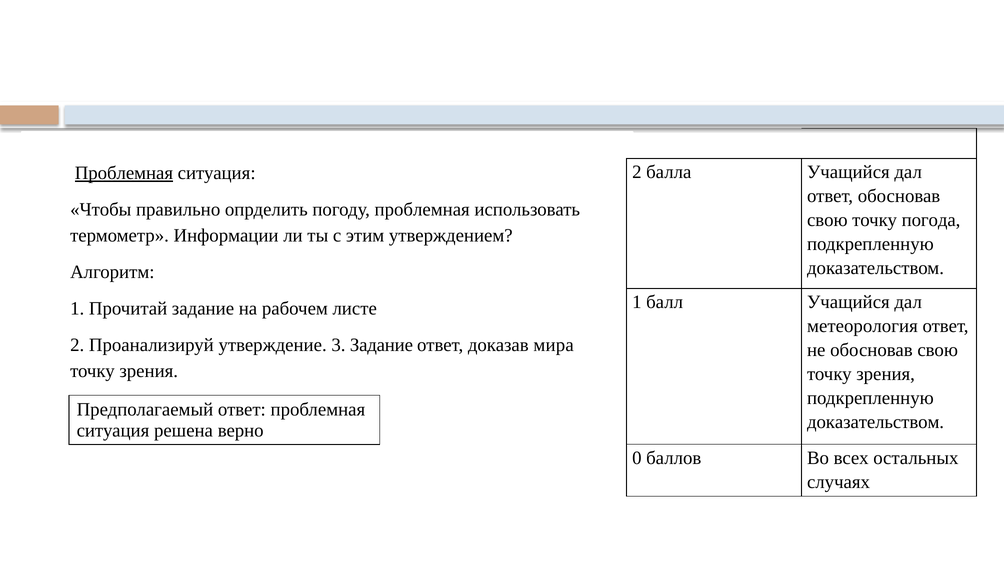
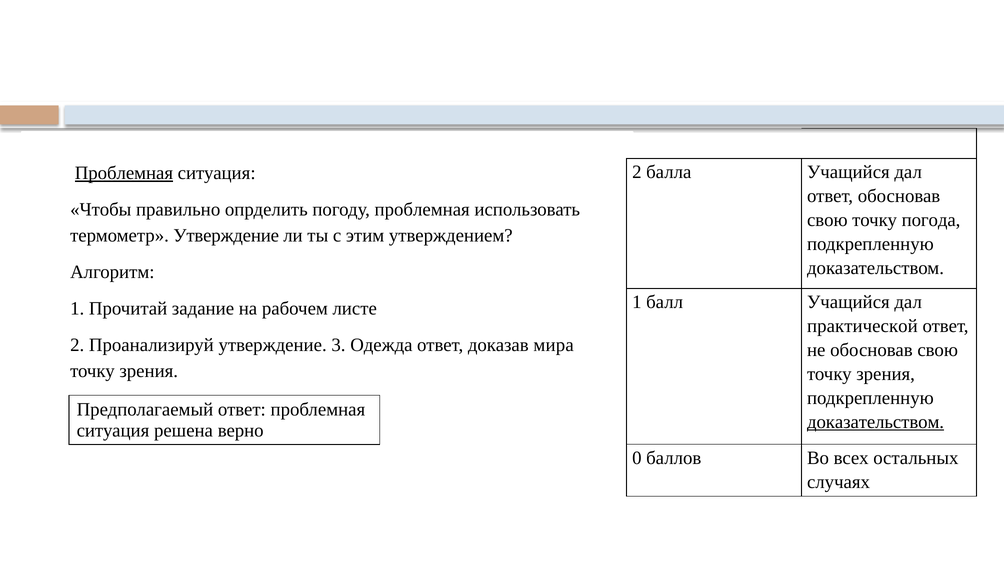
термометр Информации: Информации -> Утверждение
метеорология: метеорология -> практической
3 Задание: Задание -> Одежда
доказательством at (876, 422) underline: none -> present
